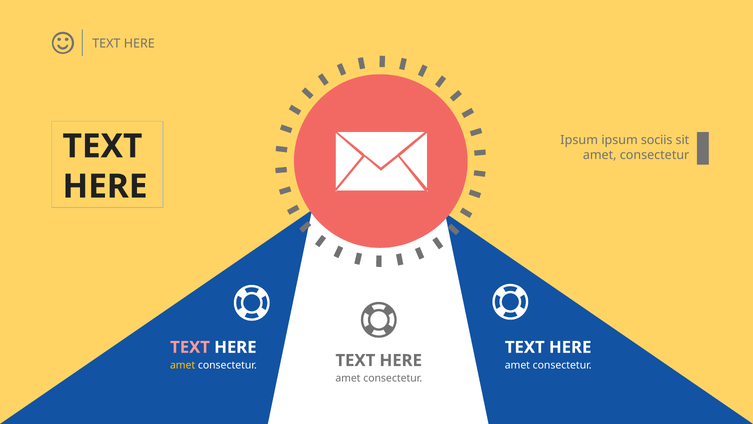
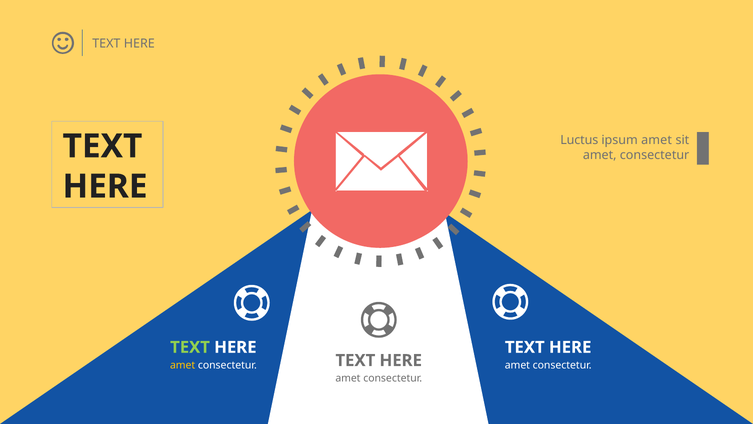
Ipsum at (579, 140): Ipsum -> Luctus
ipsum sociis: sociis -> amet
TEXT at (190, 347) colour: pink -> light green
